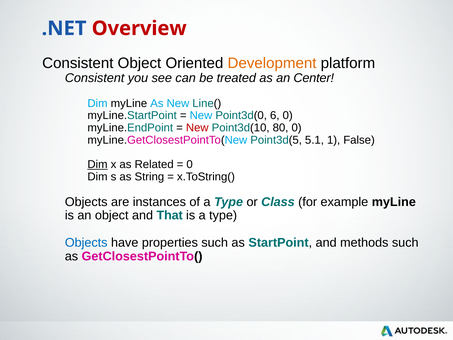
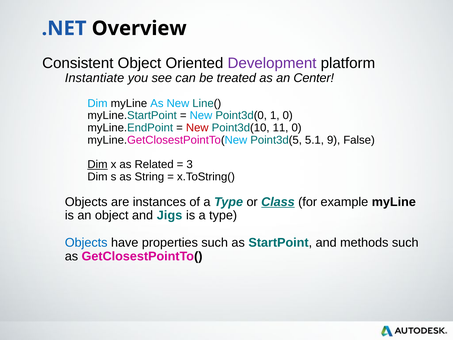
Overview colour: red -> black
Development colour: orange -> purple
Consistent at (95, 78): Consistent -> Instantiate
6: 6 -> 1
80: 80 -> 11
1: 1 -> 9
0 at (190, 164): 0 -> 3
Class underline: none -> present
That: That -> Jigs
